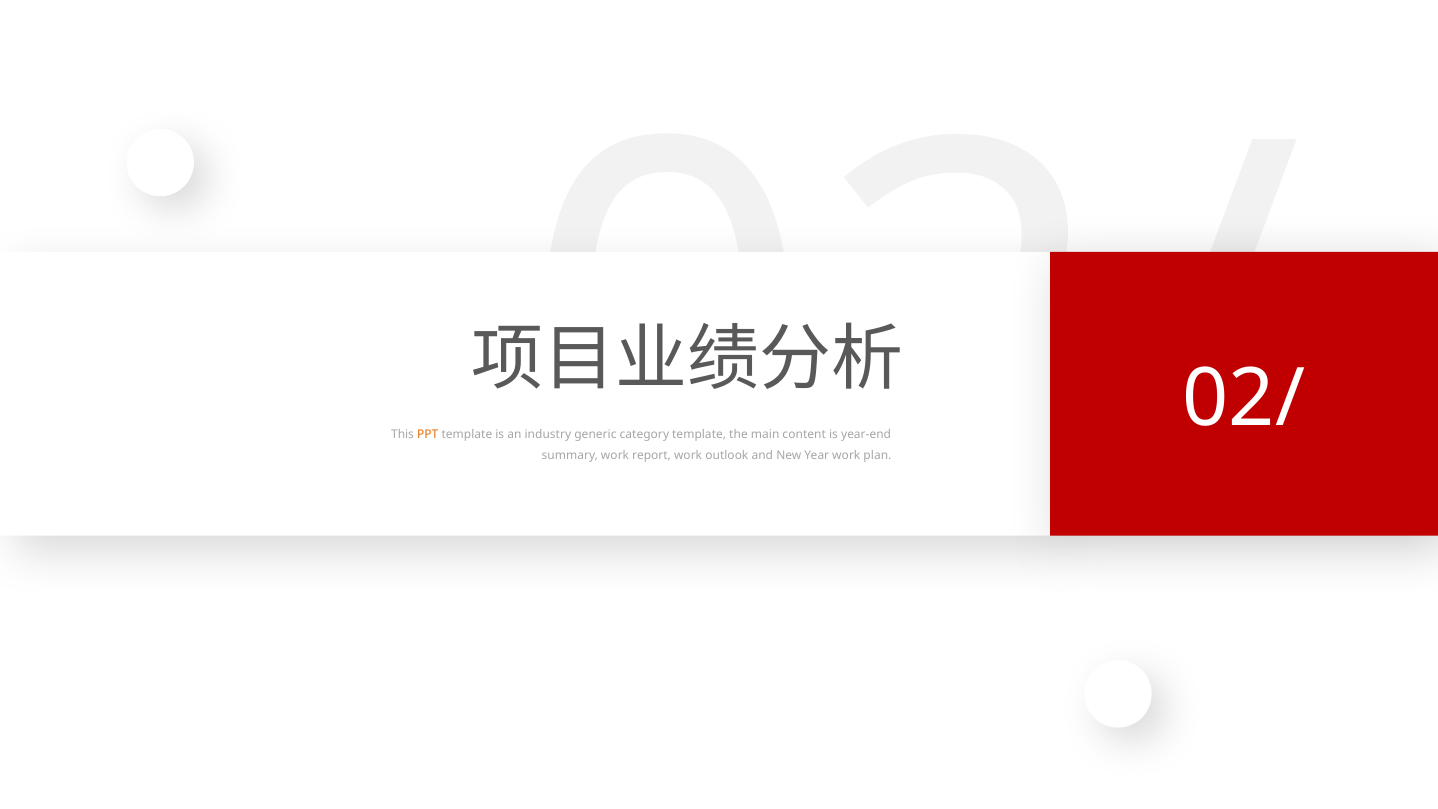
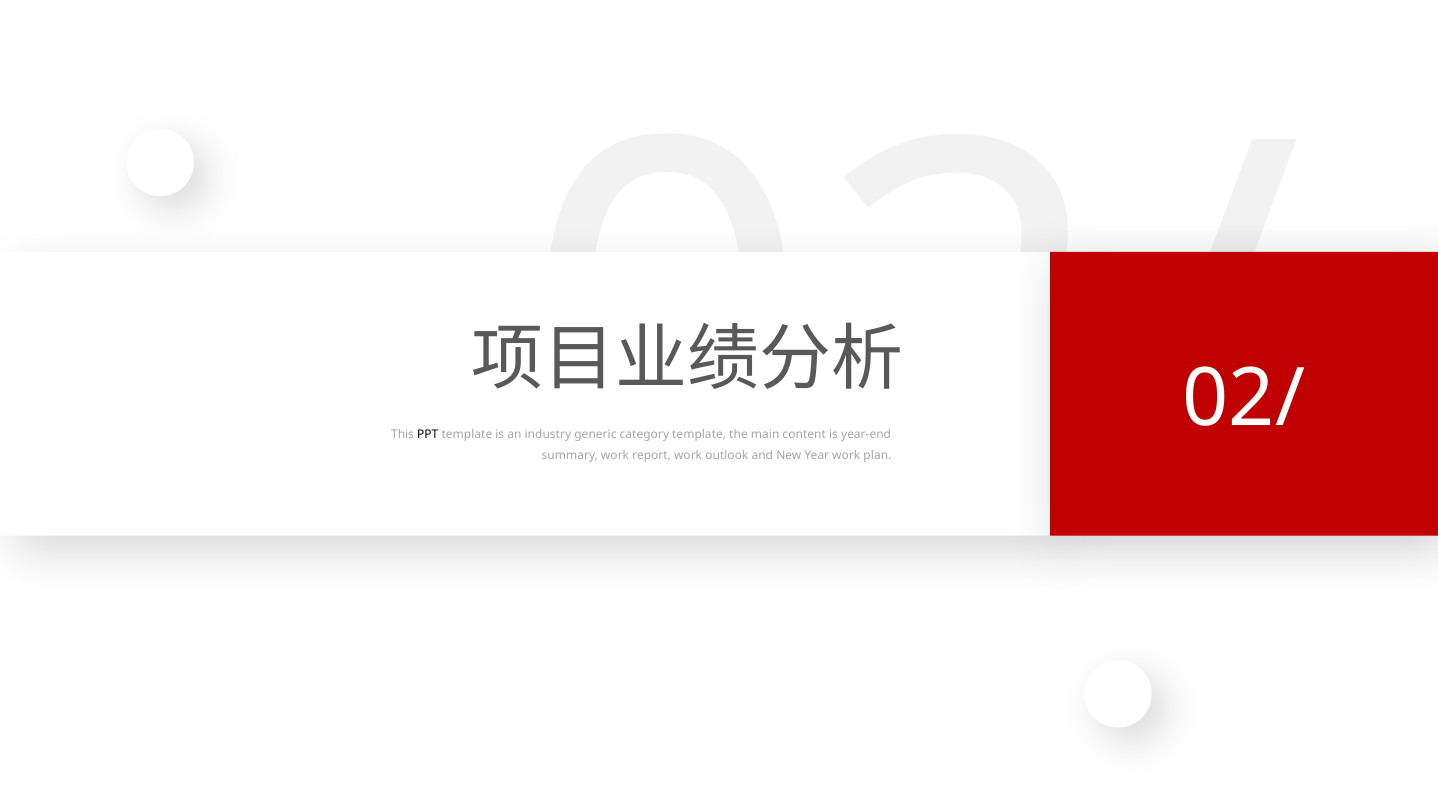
PPT colour: orange -> black
